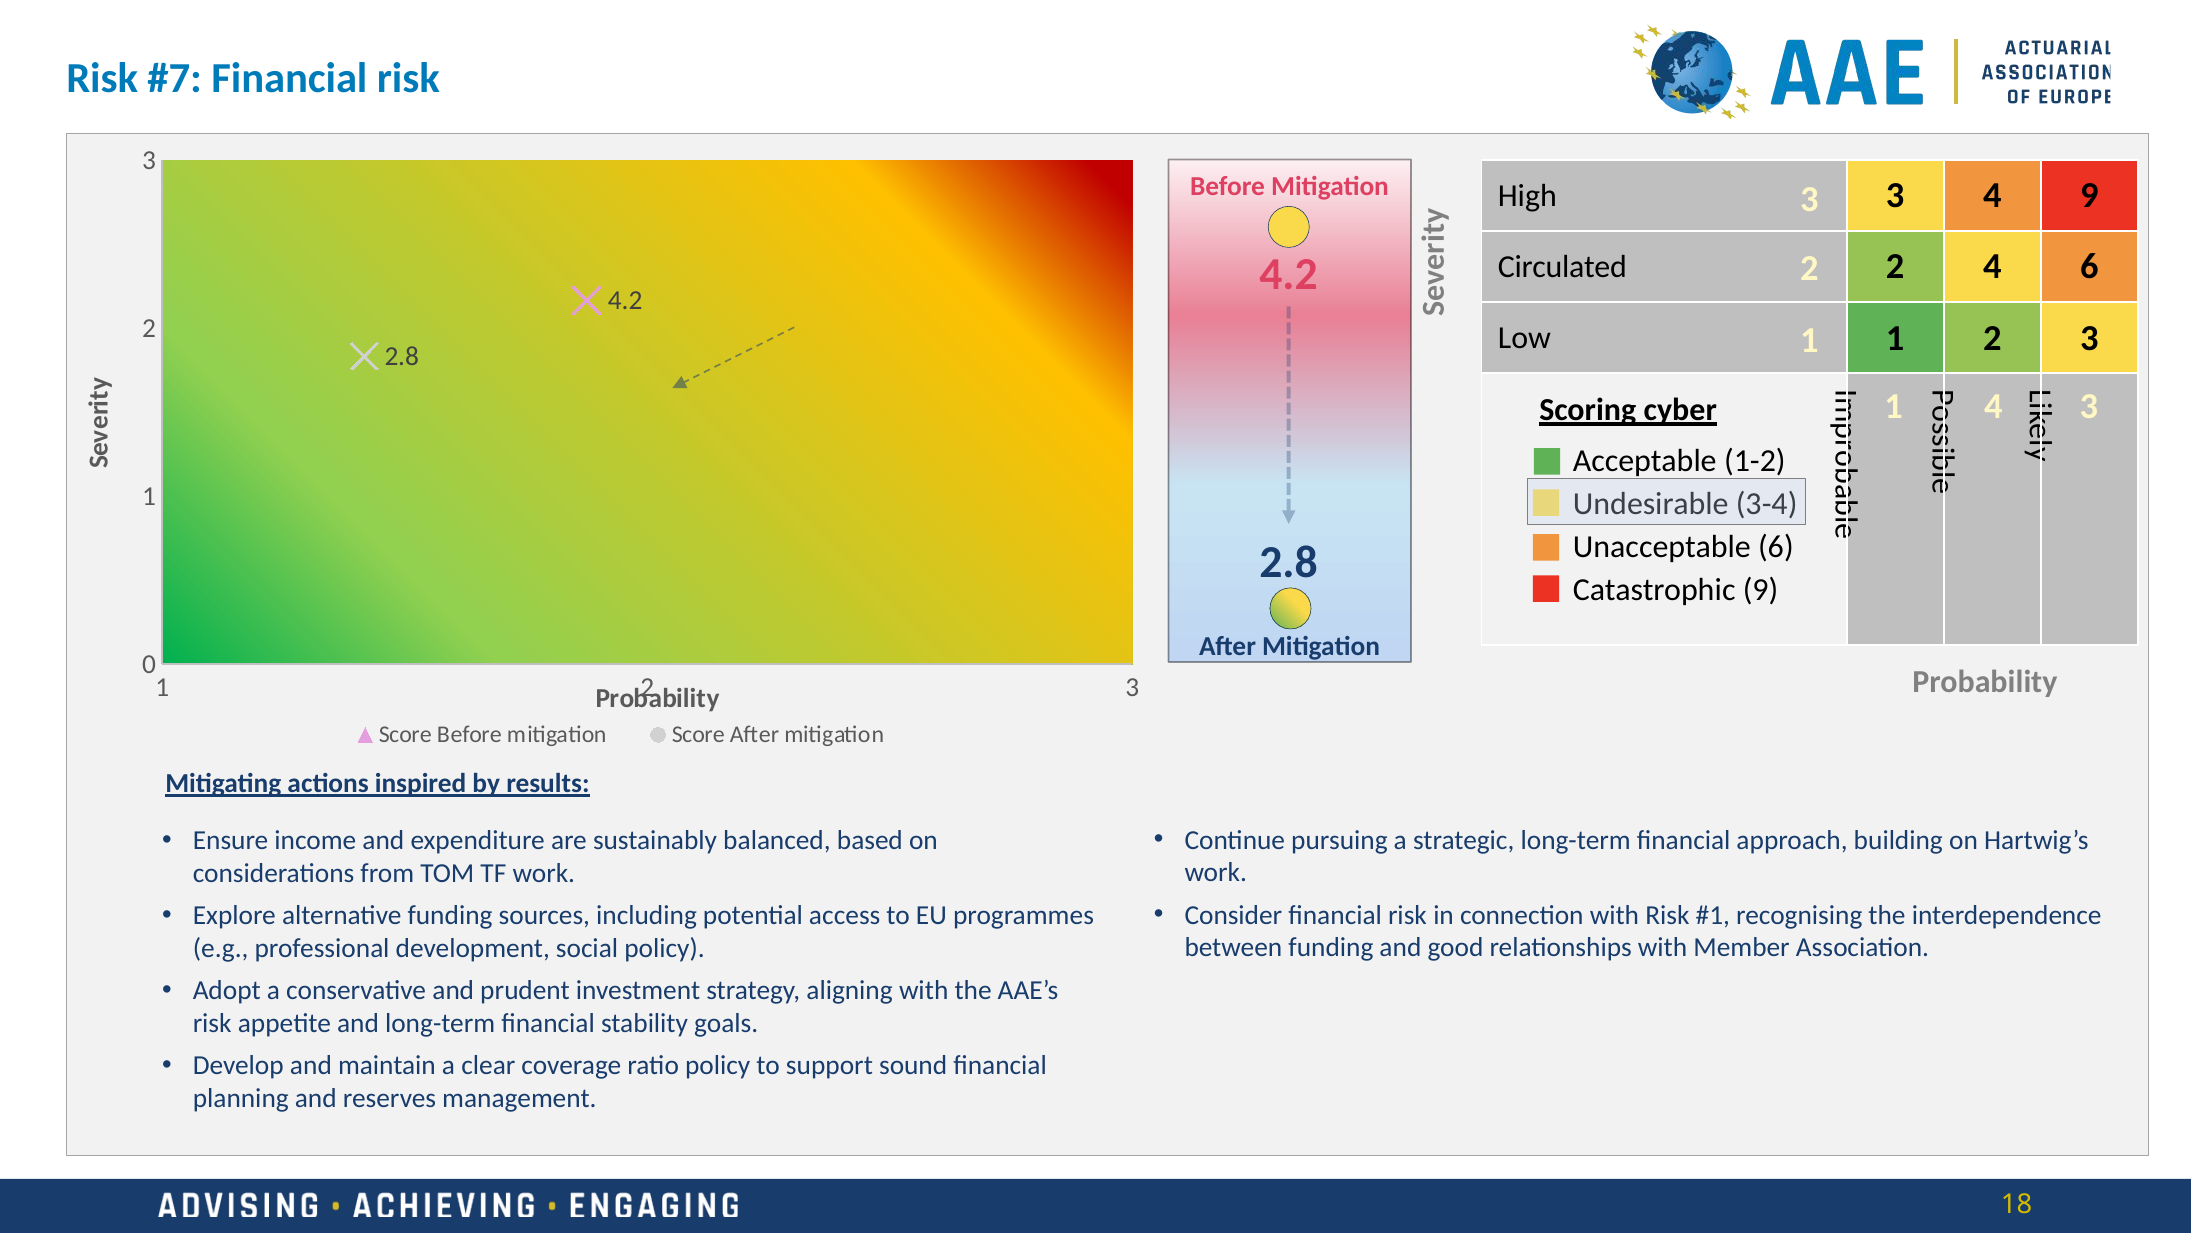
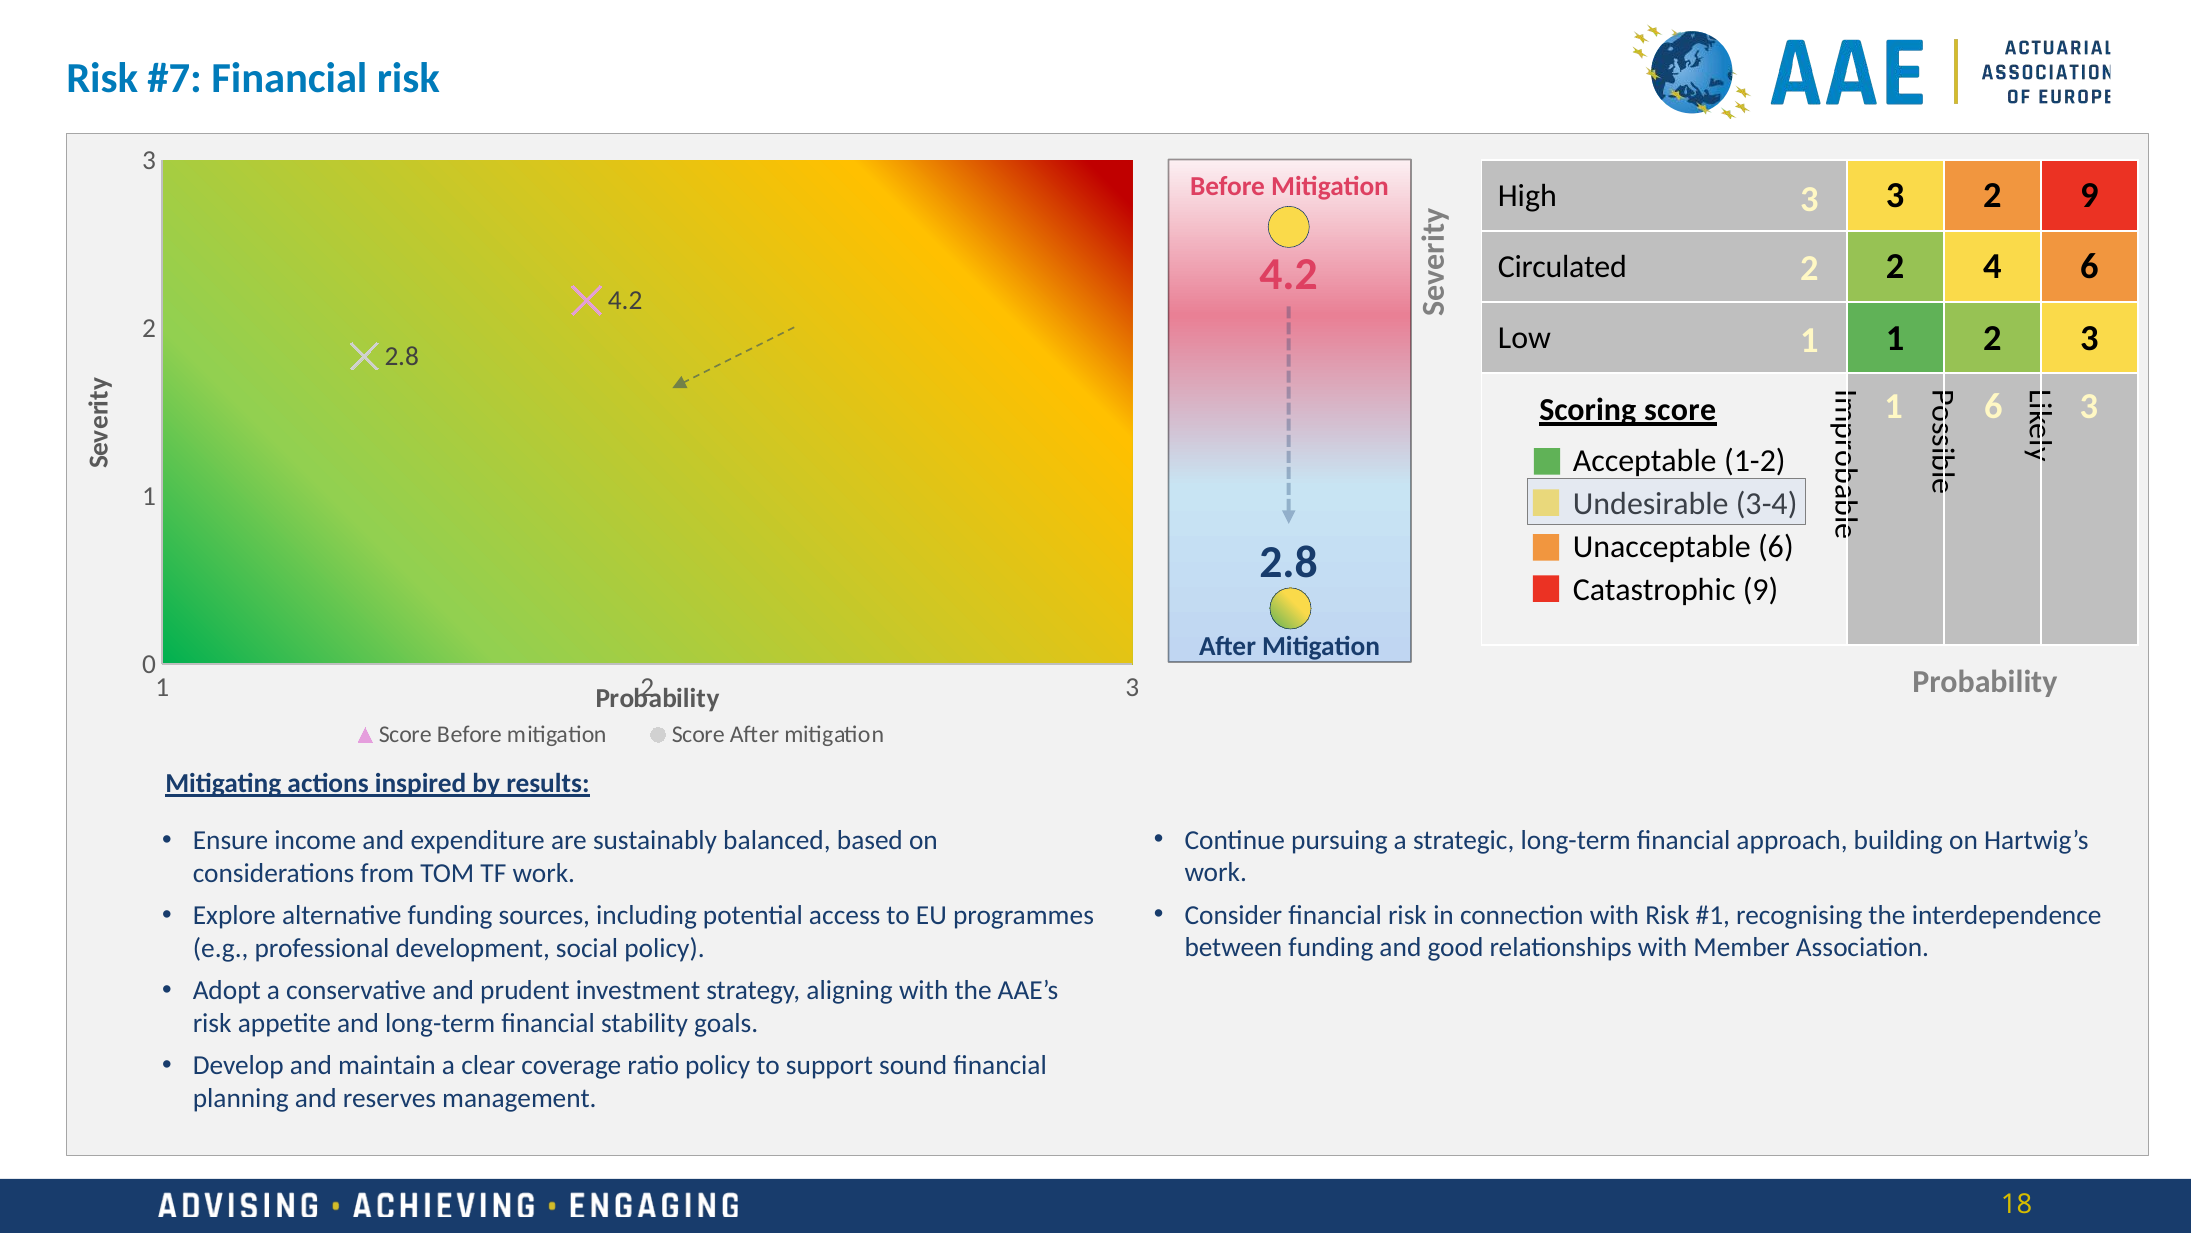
High 3 4: 4 -> 2
1 4: 4 -> 6
Scoring cyber: cyber -> score
